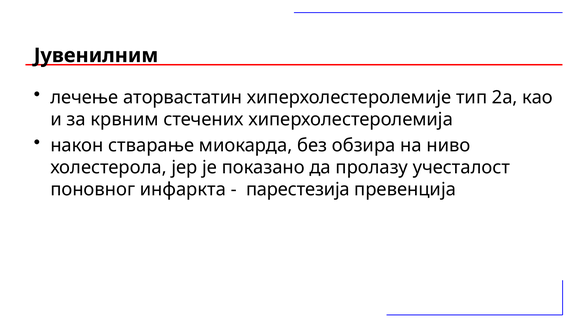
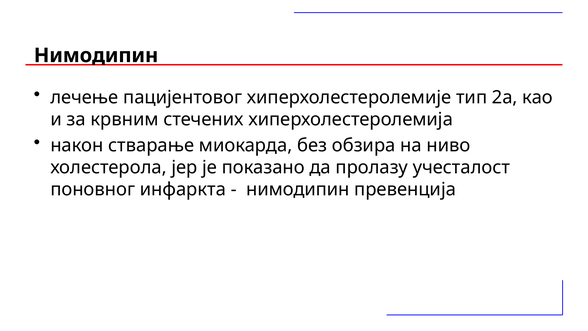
Јувенилним at (96, 55): Јувенилним -> Нимодипин
аторвастатин: аторвастатин -> пацијентовог
парестезија at (298, 189): парестезија -> нимодипин
